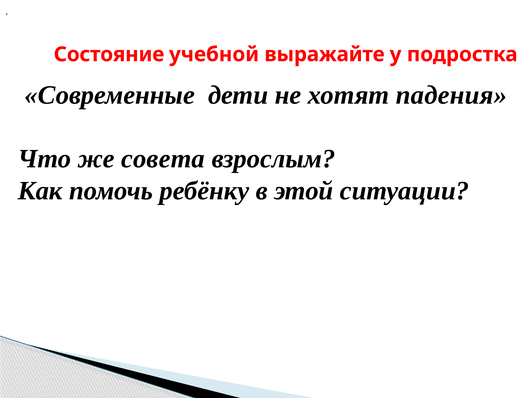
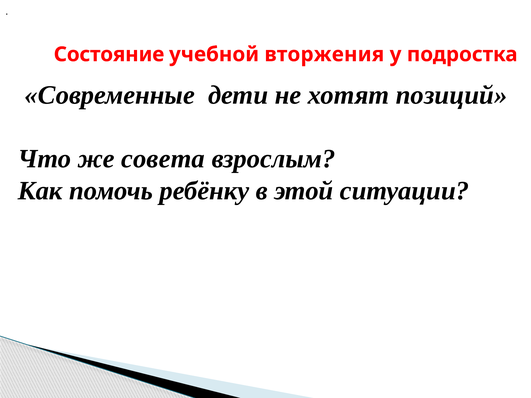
выражайте: выражайте -> вторжения
падения: падения -> позиций
